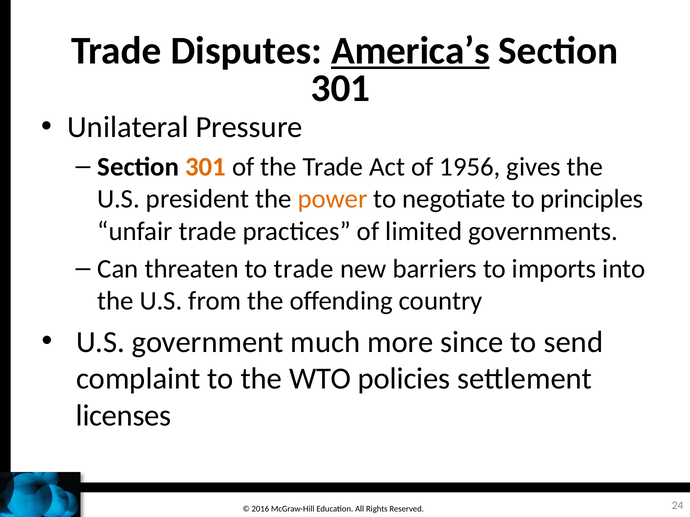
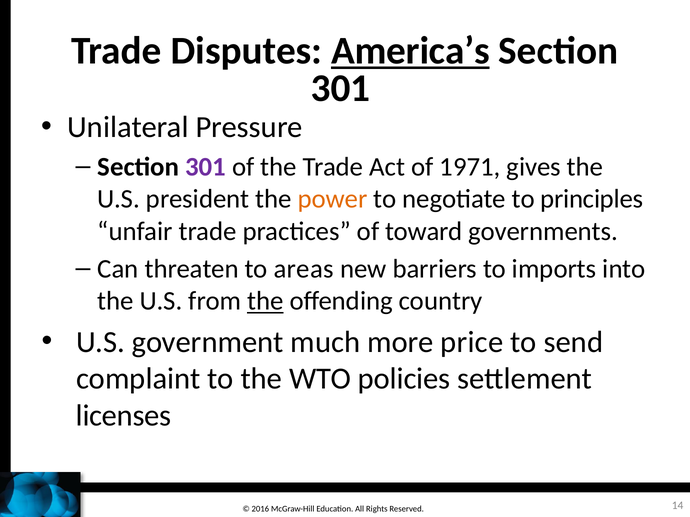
301 at (206, 167) colour: orange -> purple
1956: 1956 -> 1971
limited: limited -> toward
to trade: trade -> areas
the at (265, 301) underline: none -> present
since: since -> price
24: 24 -> 14
